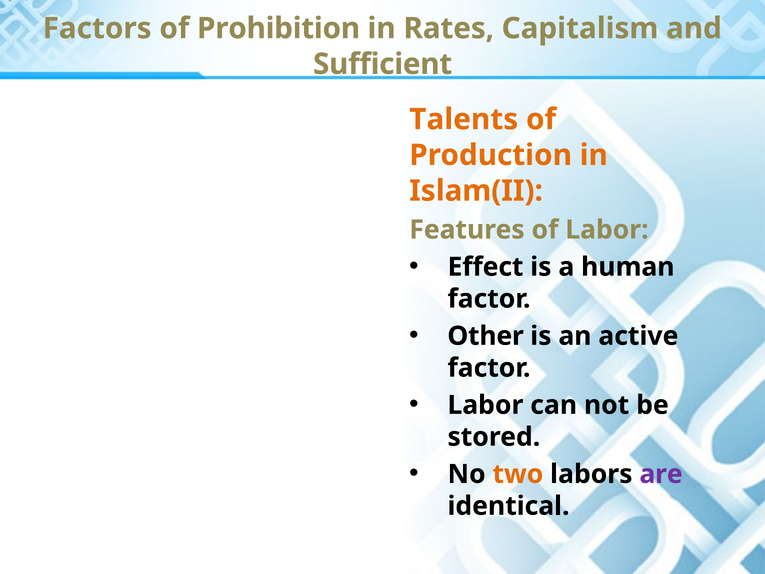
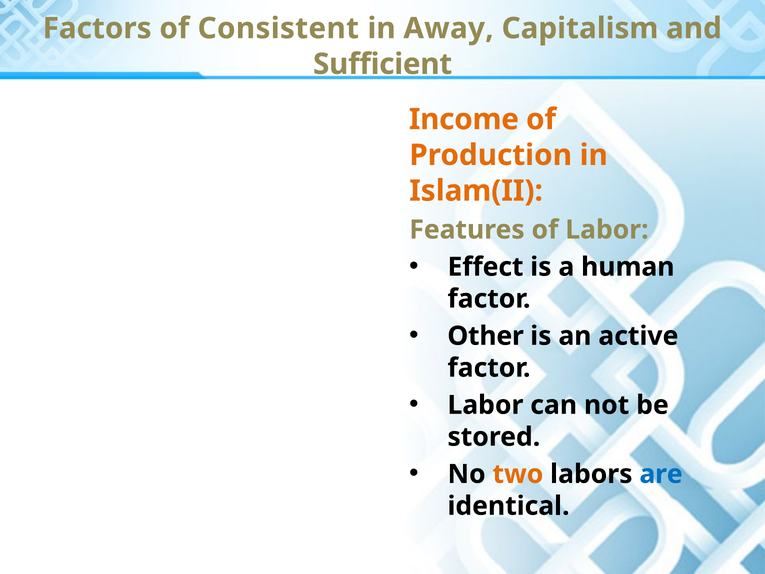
Prohibition: Prohibition -> Consistent
Rates: Rates -> Away
Talents: Talents -> Income
are colour: purple -> blue
